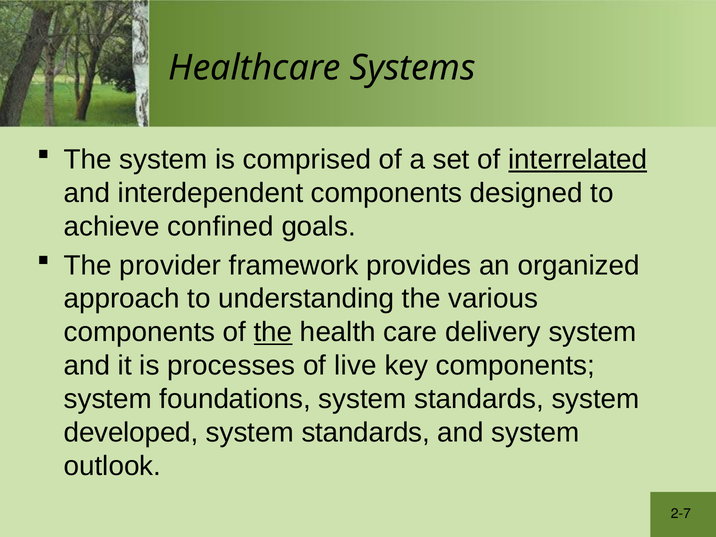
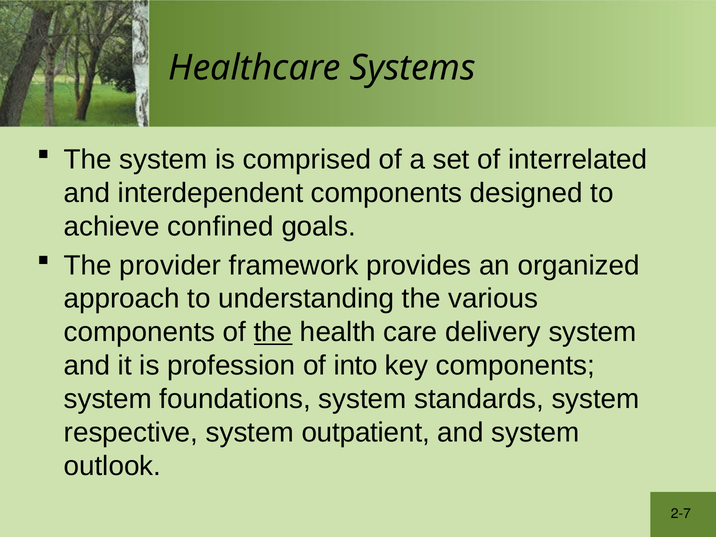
interrelated underline: present -> none
processes: processes -> profession
live: live -> into
developed: developed -> respective
standards at (366, 433): standards -> outpatient
